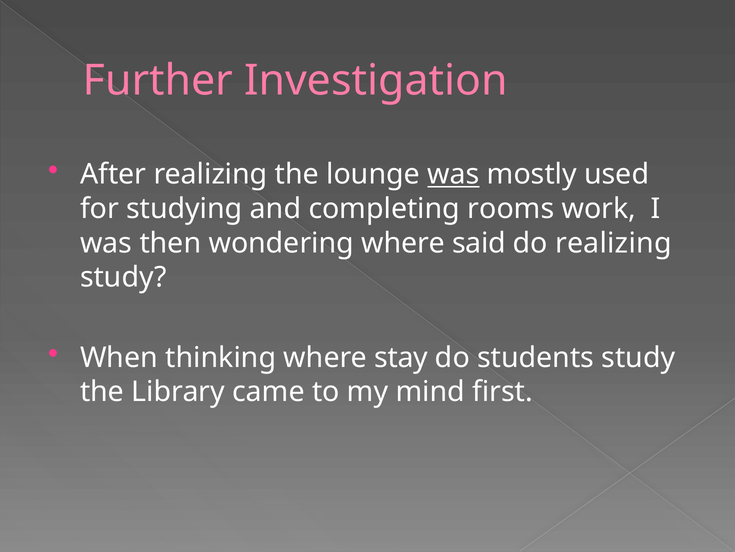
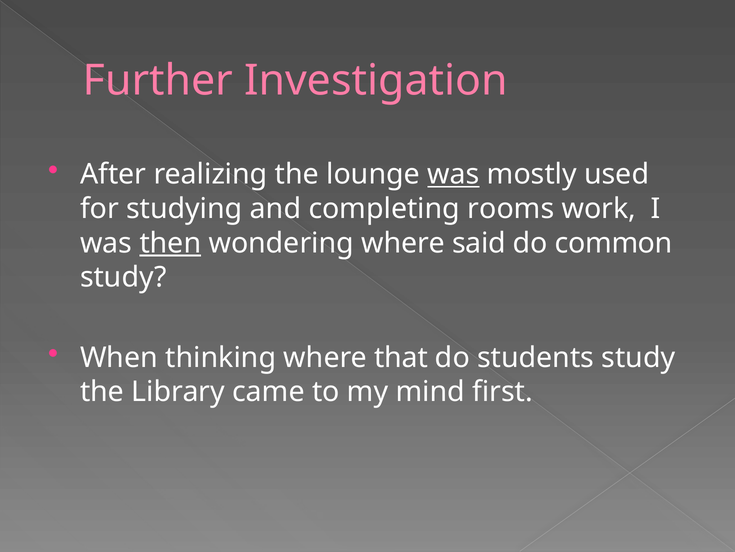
then underline: none -> present
do realizing: realizing -> common
stay: stay -> that
